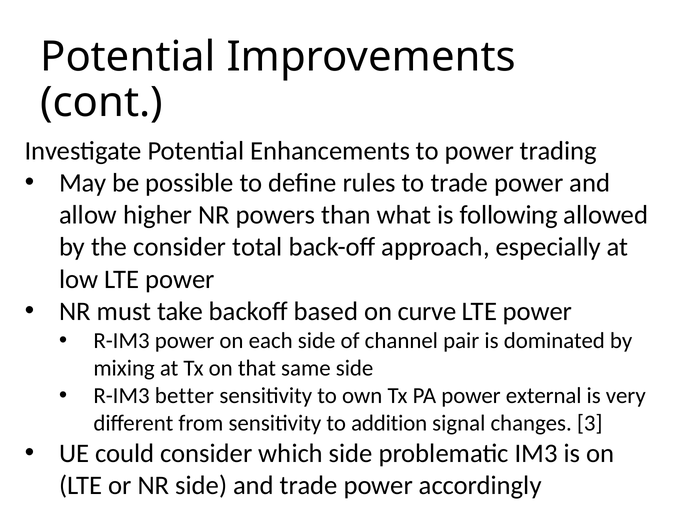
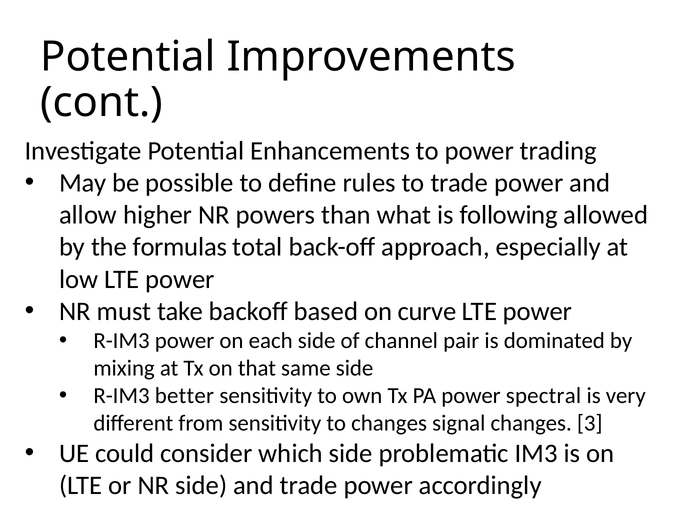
the consider: consider -> formulas
external: external -> spectral
to addition: addition -> changes
